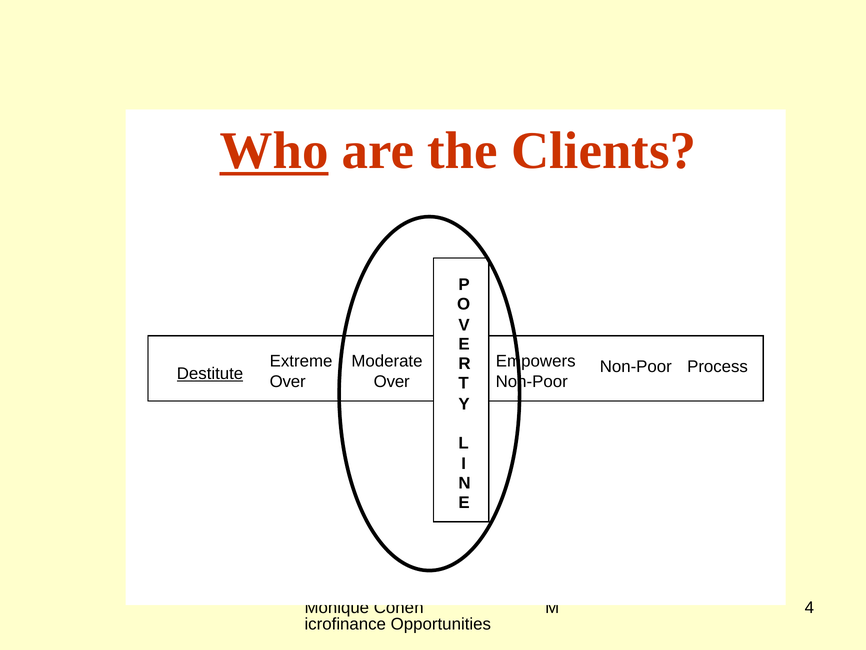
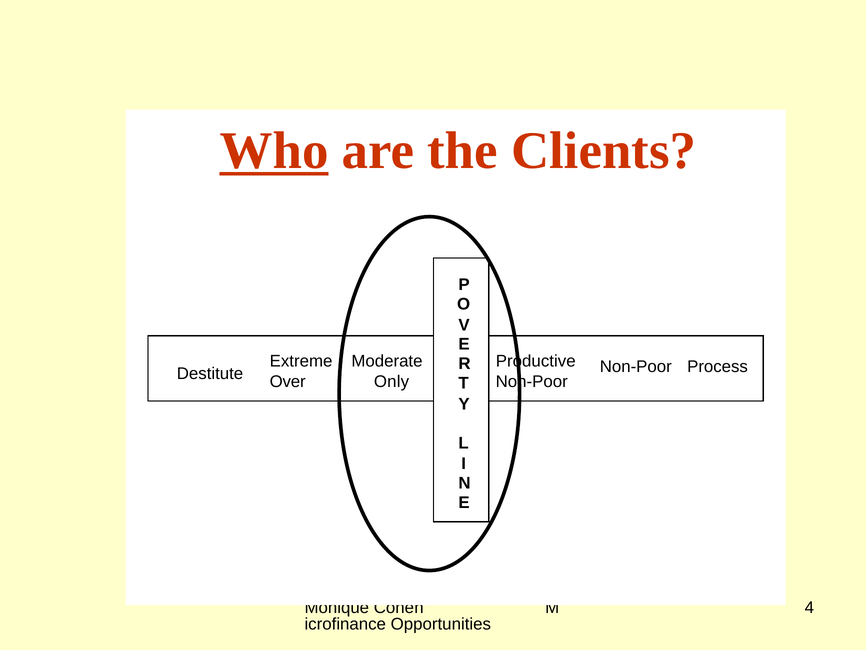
Empowers: Empowers -> Productive
Destitute underline: present -> none
Over at (392, 382): Over -> Only
